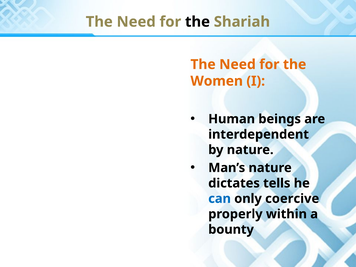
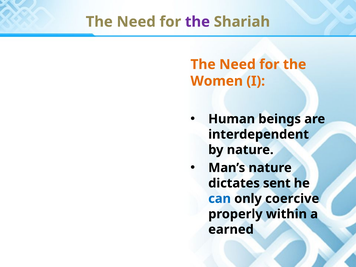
the at (198, 22) colour: black -> purple
tells: tells -> sent
bounty: bounty -> earned
